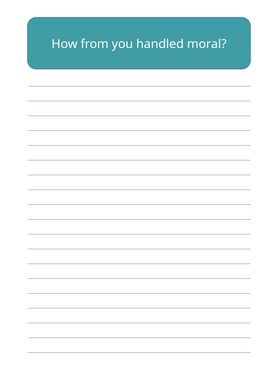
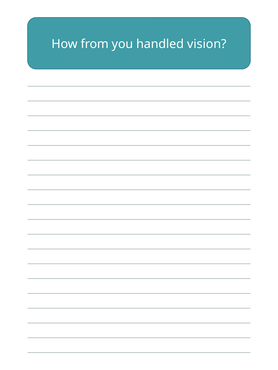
moral: moral -> vision
